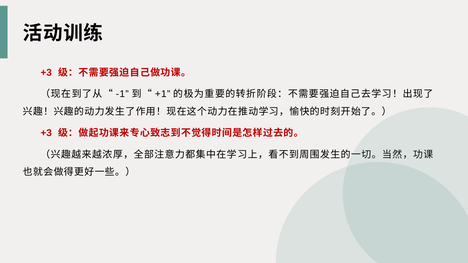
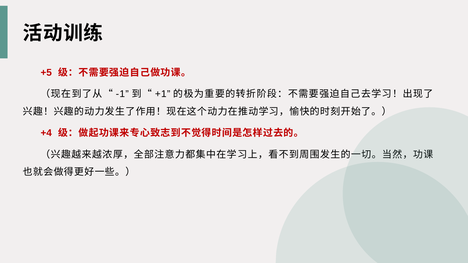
+3 at (46, 73): +3 -> +5
+3 at (46, 133): +3 -> +4
